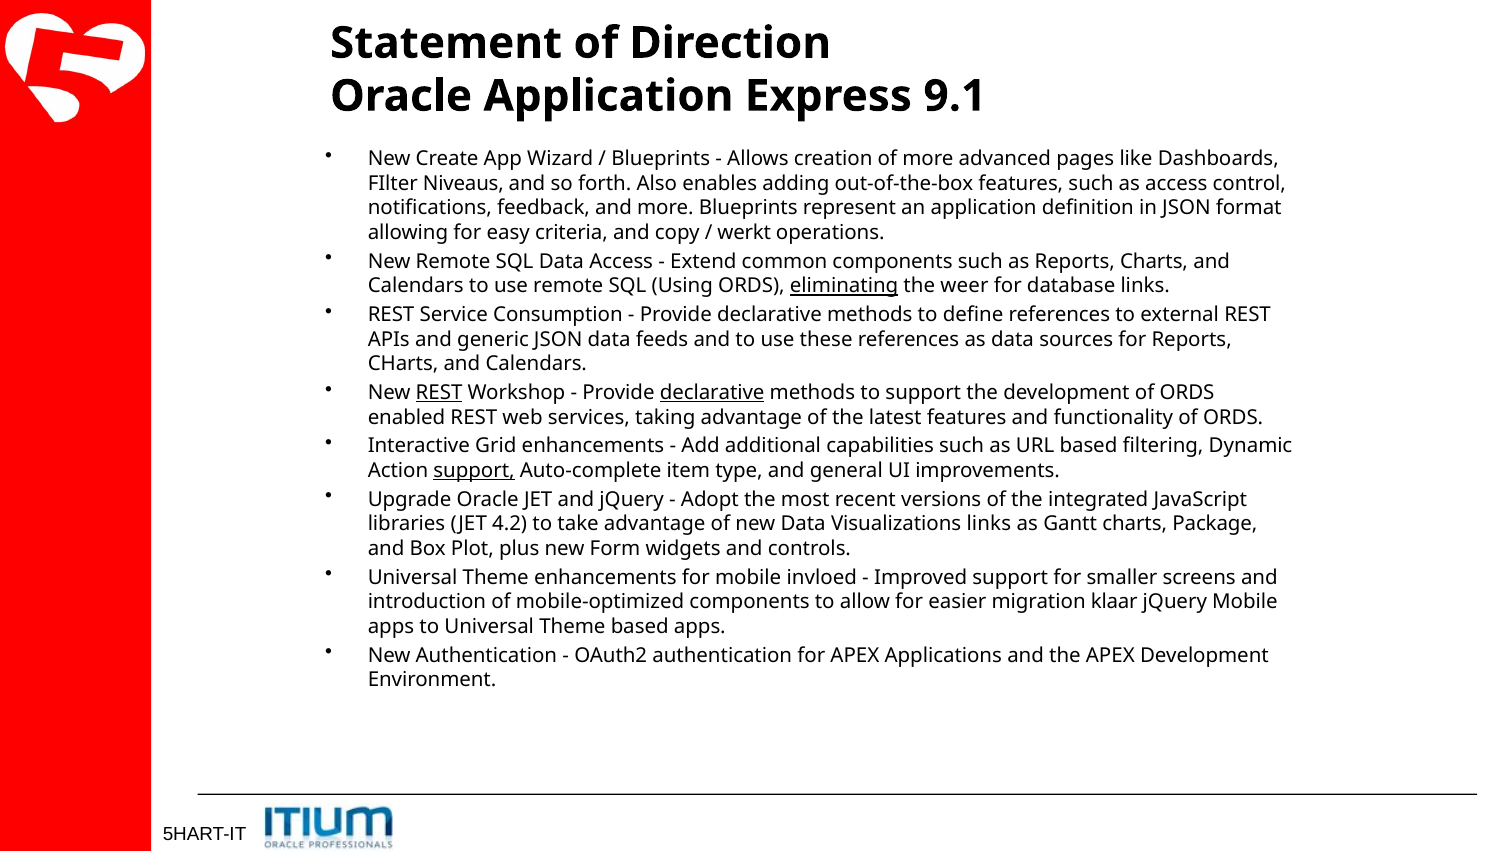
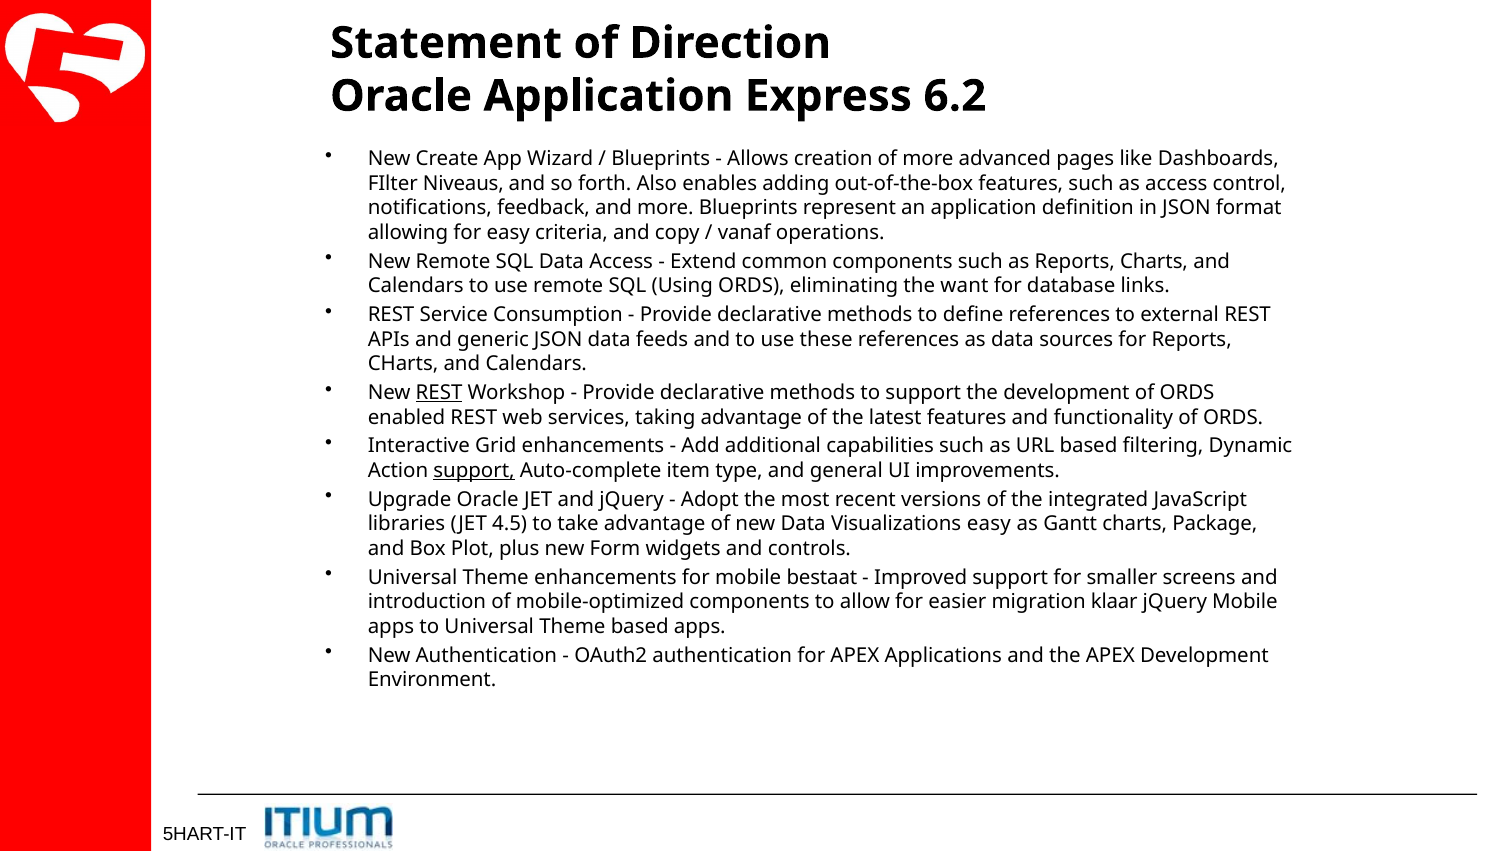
9.1: 9.1 -> 6.2
werkt: werkt -> vanaf
eliminating underline: present -> none
weer: weer -> want
declarative at (712, 393) underline: present -> none
4.2: 4.2 -> 4.5
Visualizations links: links -> easy
invloed: invloed -> bestaat
